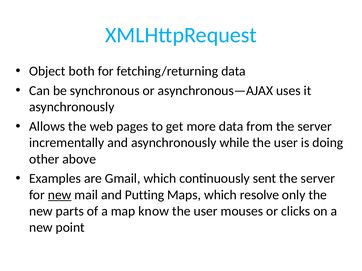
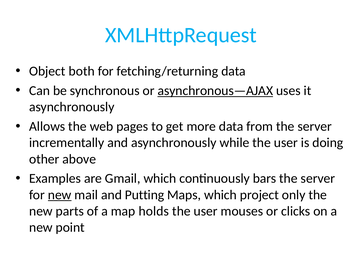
asynchronous—AJAX underline: none -> present
sent: sent -> bars
resolve: resolve -> project
know: know -> holds
